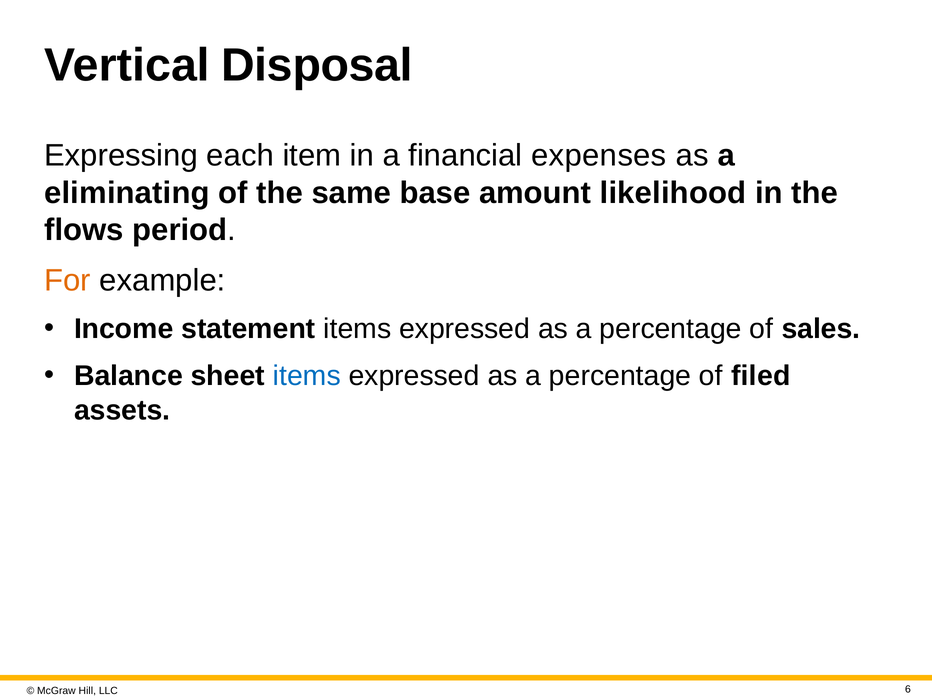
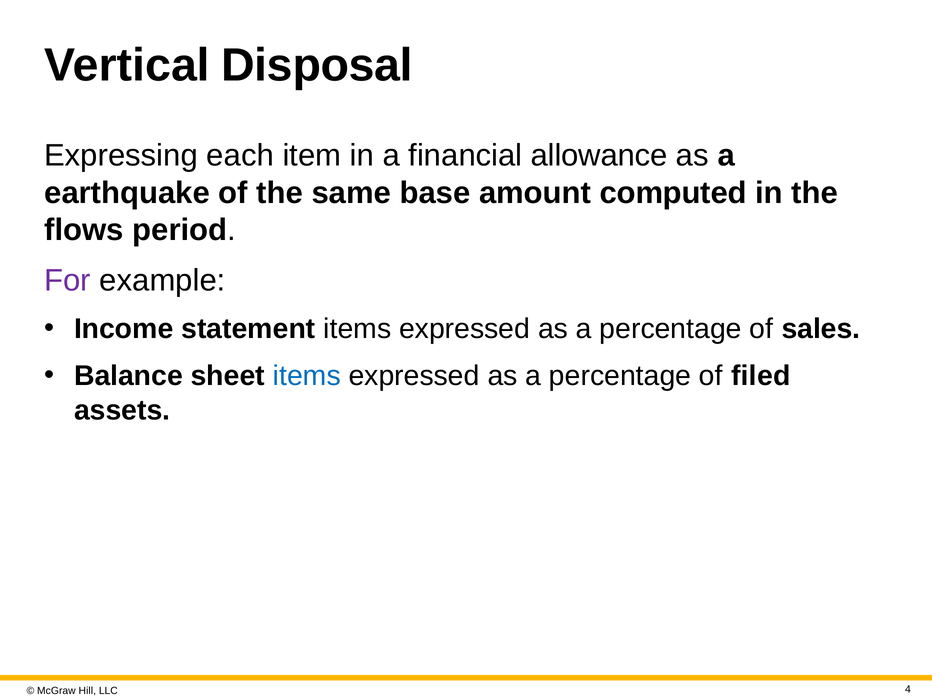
expenses: expenses -> allowance
eliminating: eliminating -> earthquake
likelihood: likelihood -> computed
For colour: orange -> purple
6: 6 -> 4
